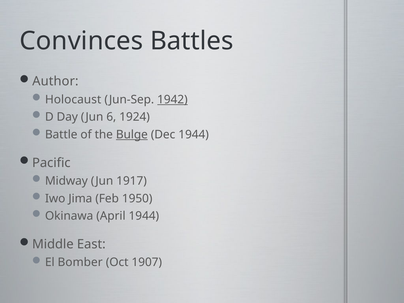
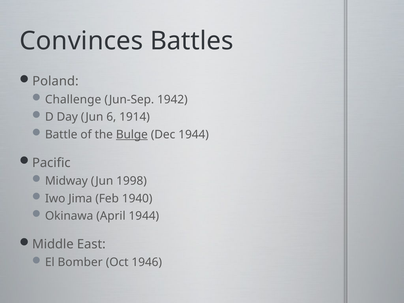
Author: Author -> Poland
Holocaust: Holocaust -> Challenge
1942 underline: present -> none
1924: 1924 -> 1914
1917: 1917 -> 1998
1950: 1950 -> 1940
1907: 1907 -> 1946
